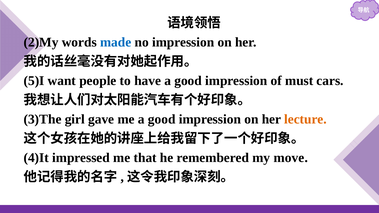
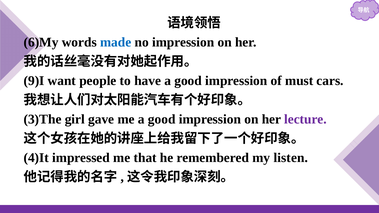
2)My: 2)My -> 6)My
5)I: 5)I -> 9)I
lecture colour: orange -> purple
move: move -> listen
